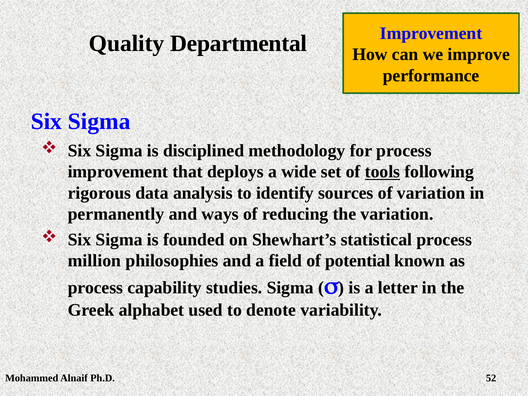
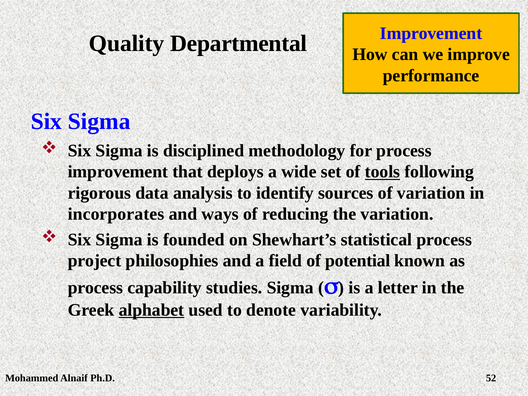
permanently: permanently -> incorporates
million: million -> project
alphabet underline: none -> present
